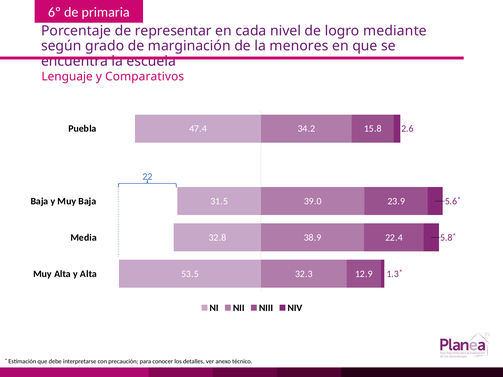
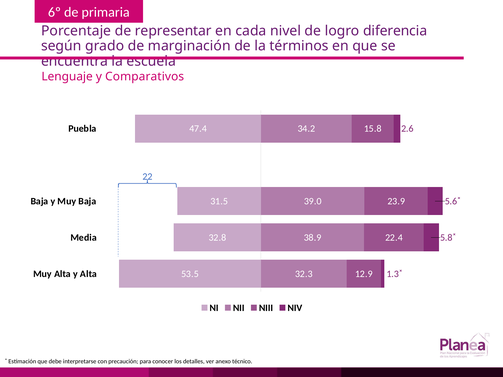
mediante: mediante -> diferencia
menores: menores -> términos
